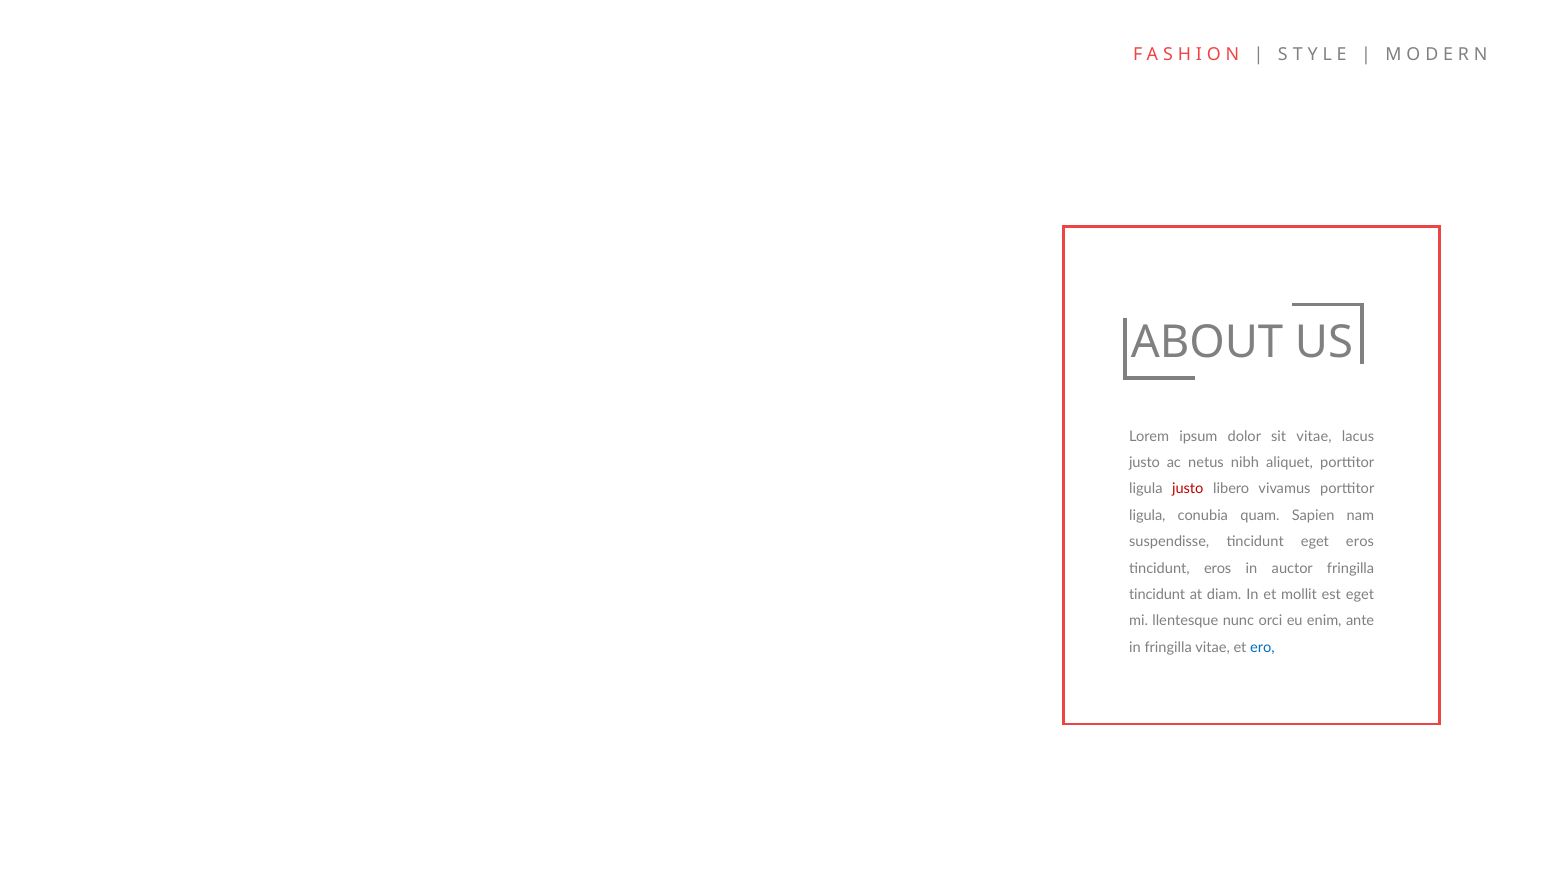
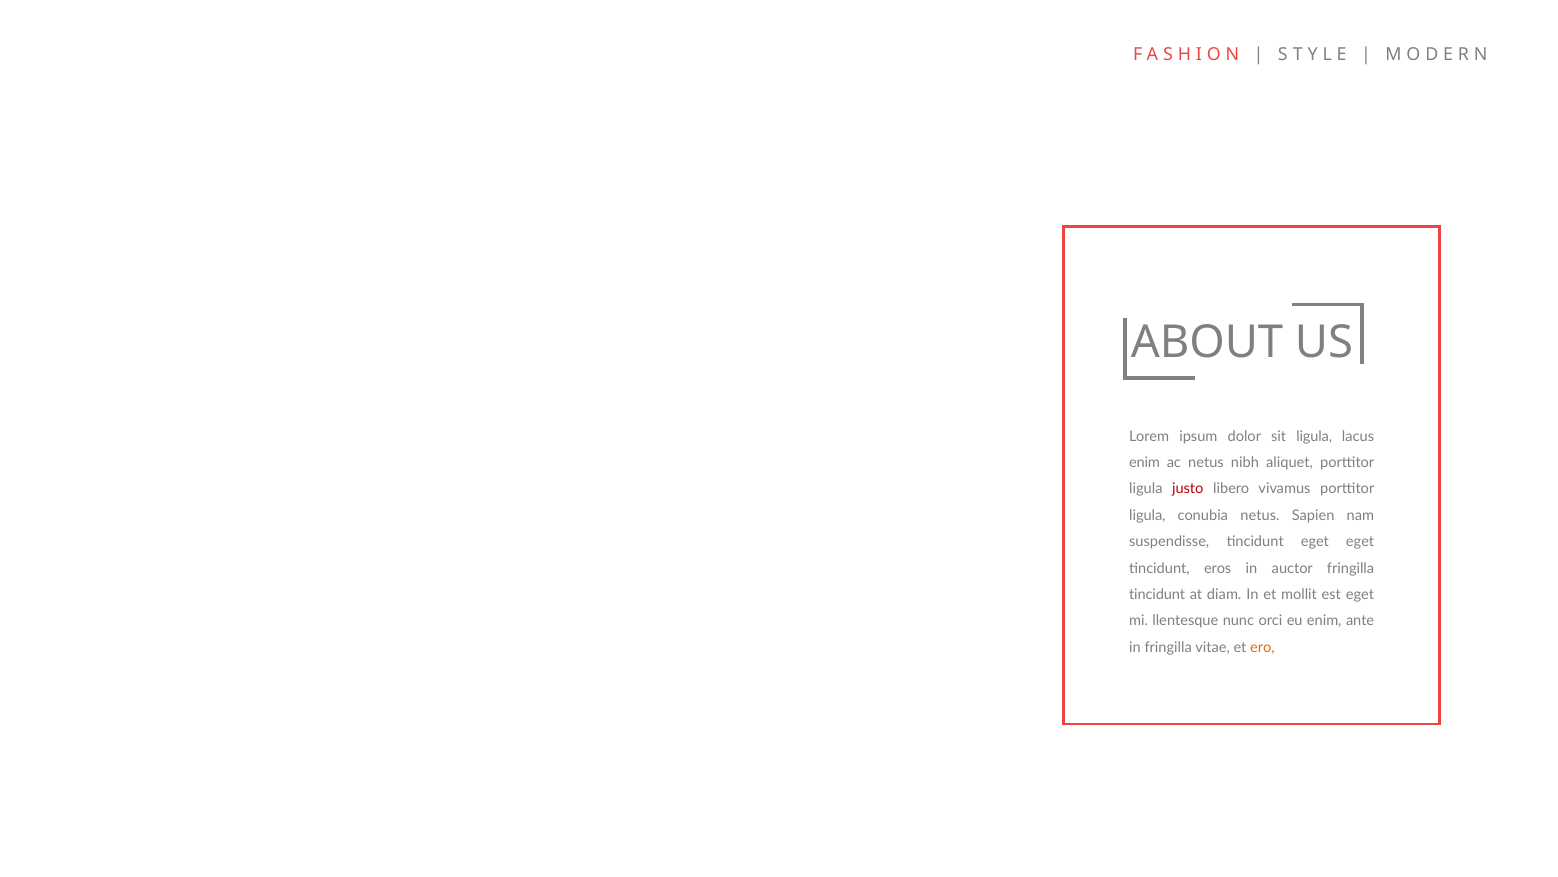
sit vitae: vitae -> ligula
justo at (1145, 462): justo -> enim
conubia quam: quam -> netus
eget eros: eros -> eget
ero colour: blue -> orange
